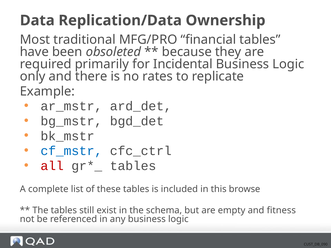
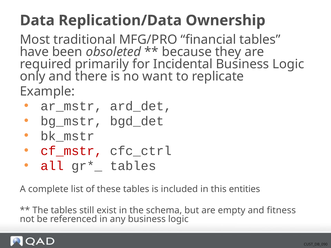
rates: rates -> want
cf_mstr colour: blue -> red
browse: browse -> entities
